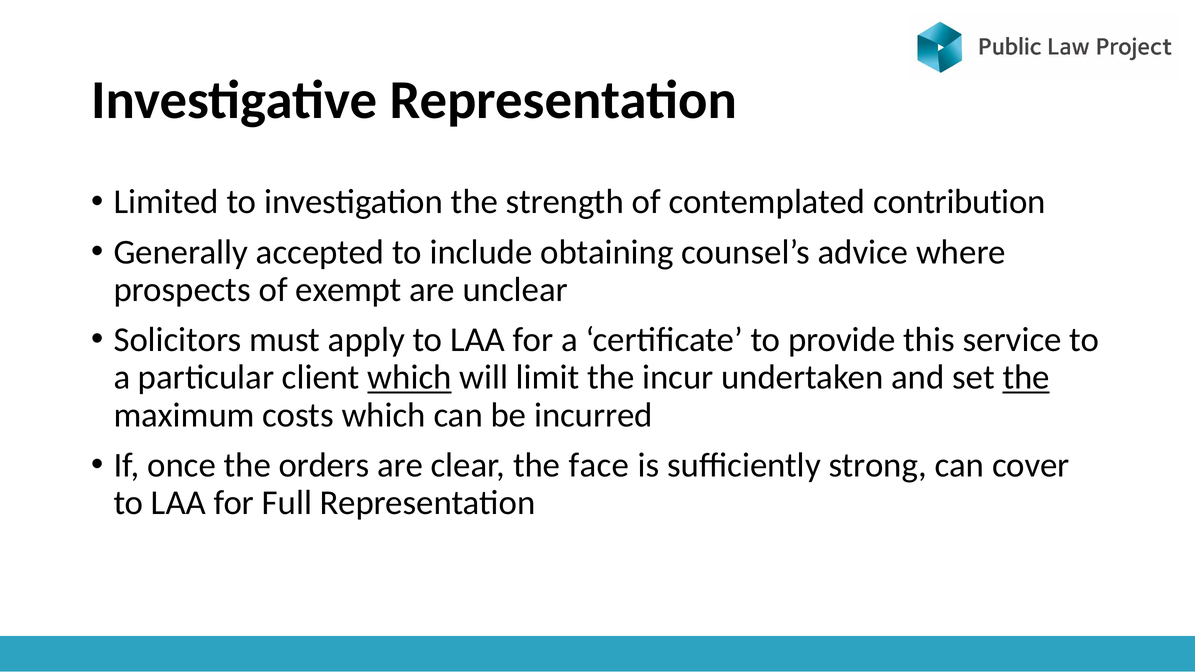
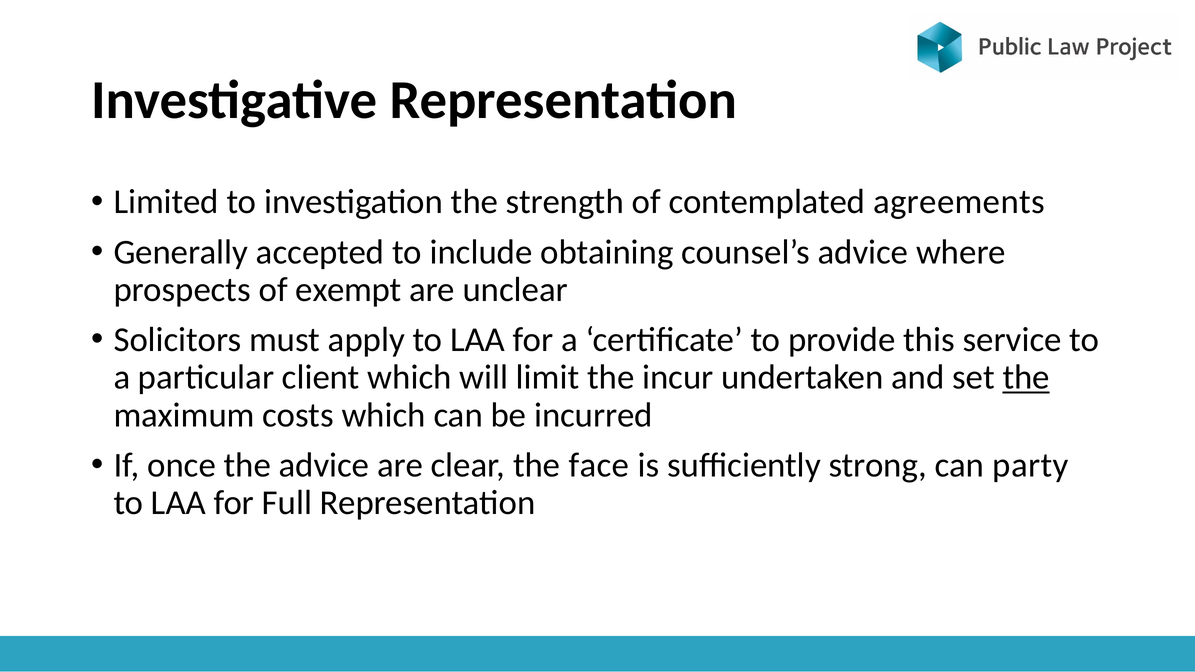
contribution: contribution -> agreements
which at (409, 378) underline: present -> none
the orders: orders -> advice
cover: cover -> party
